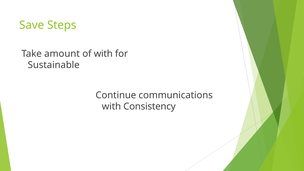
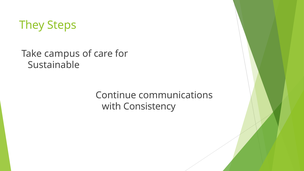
Save: Save -> They
amount: amount -> campus
of with: with -> care
